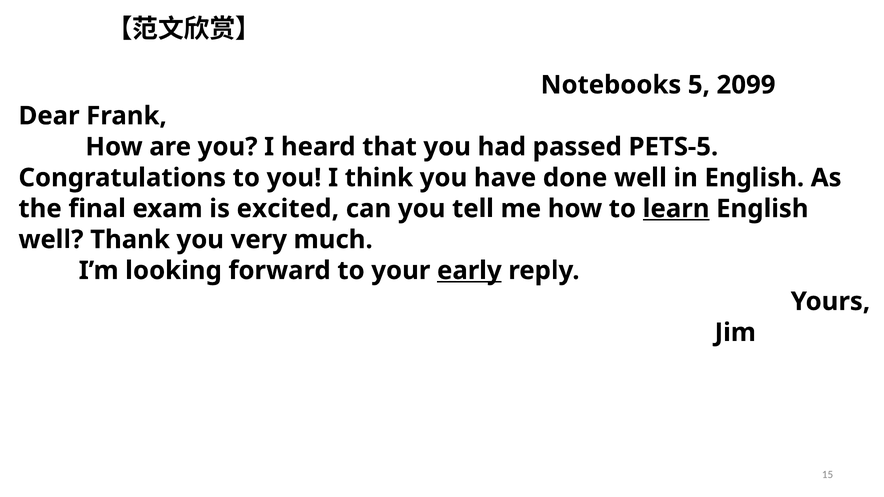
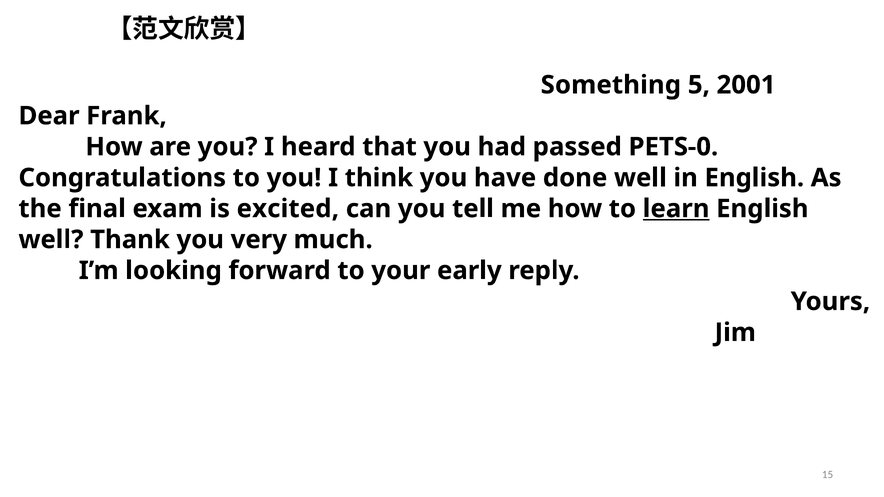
Notebooks: Notebooks -> Something
2099: 2099 -> 2001
PETS-5: PETS-5 -> PETS-0
early underline: present -> none
